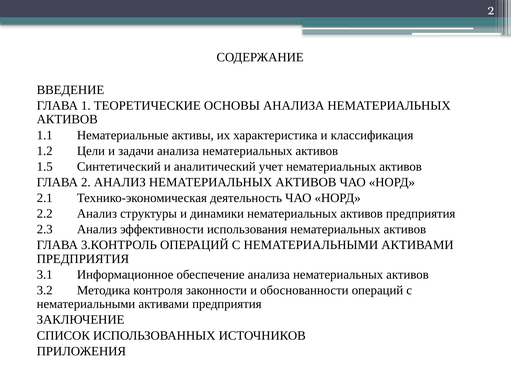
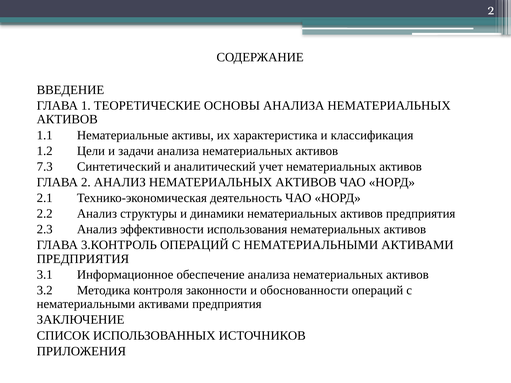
1.5: 1.5 -> 7.3
